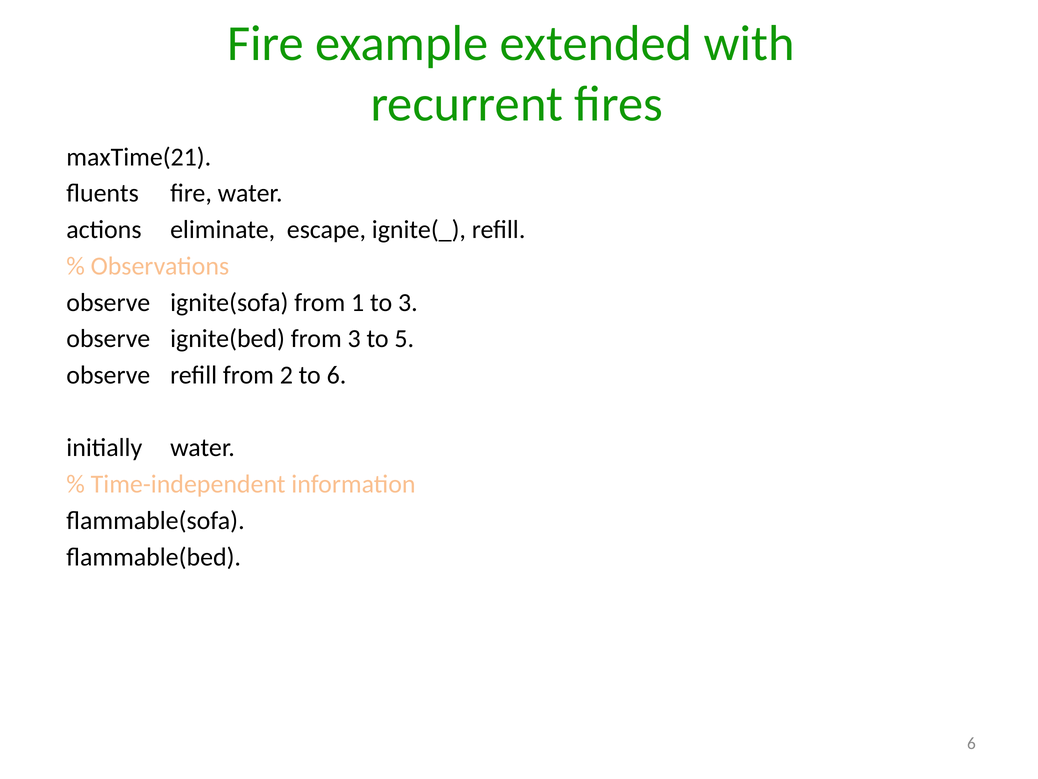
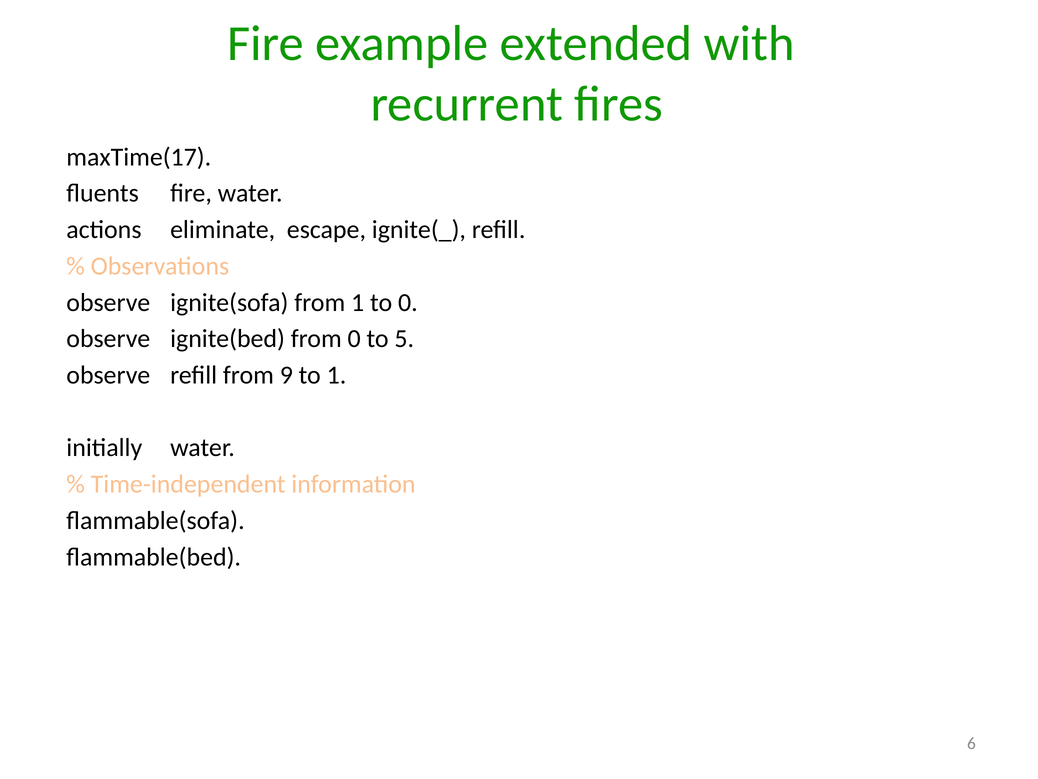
maxTime(21: maxTime(21 -> maxTime(17
to 3: 3 -> 0
from 3: 3 -> 0
2: 2 -> 9
to 6: 6 -> 1
